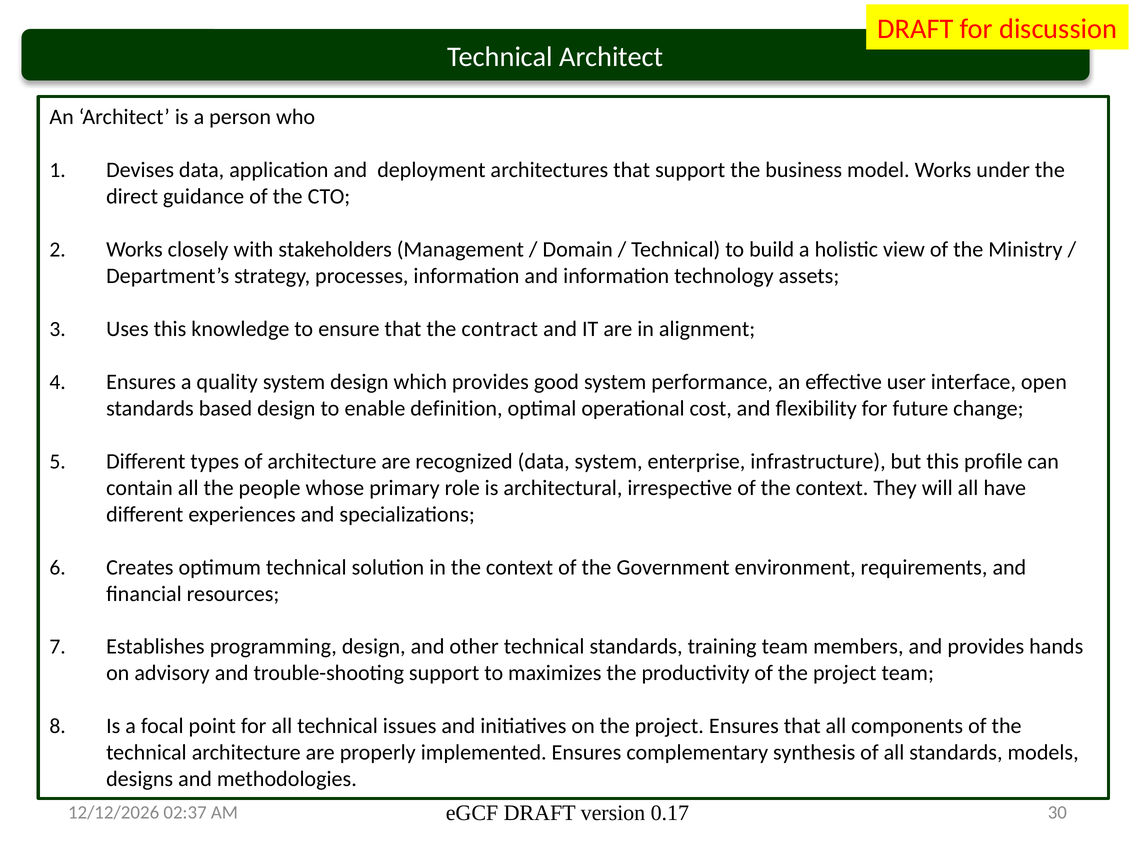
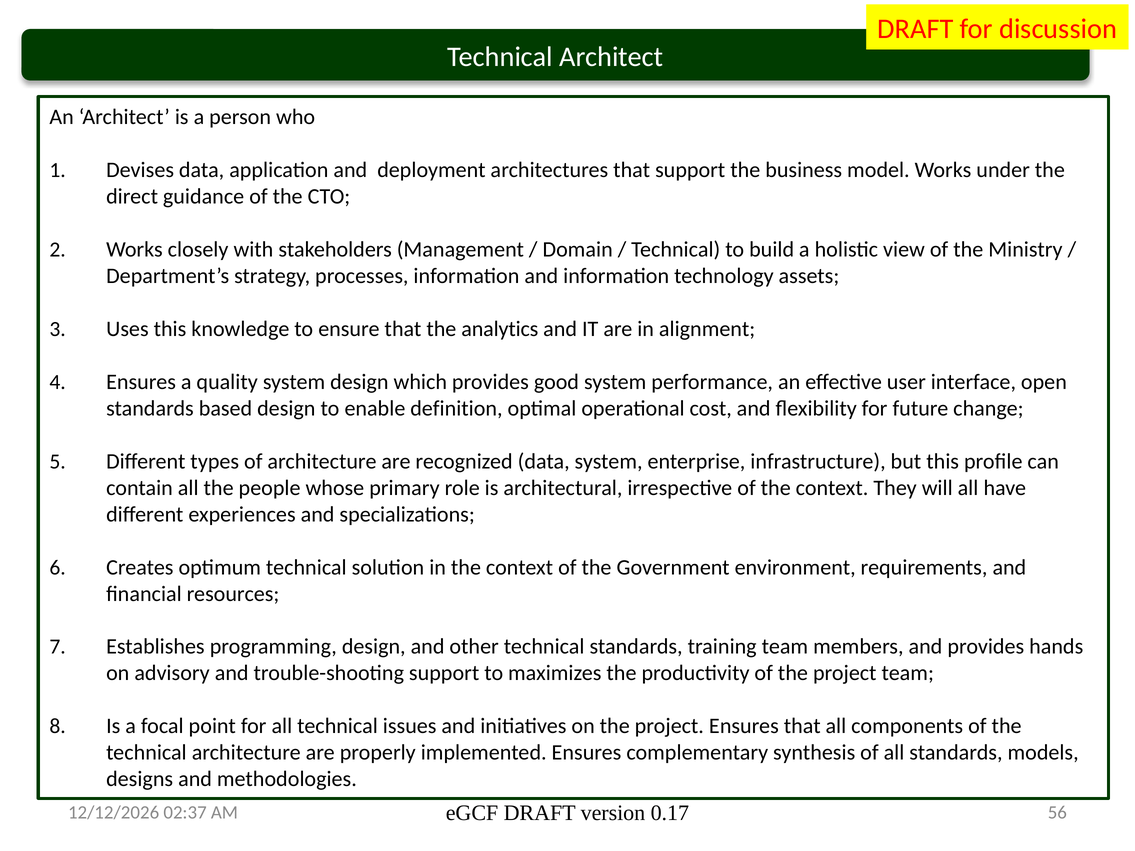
contract: contract -> analytics
30: 30 -> 56
